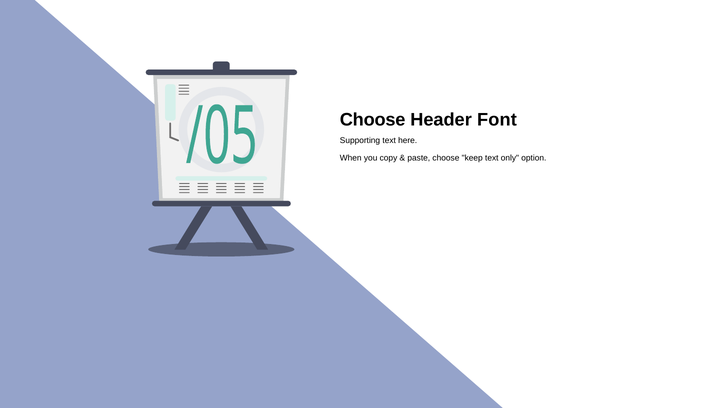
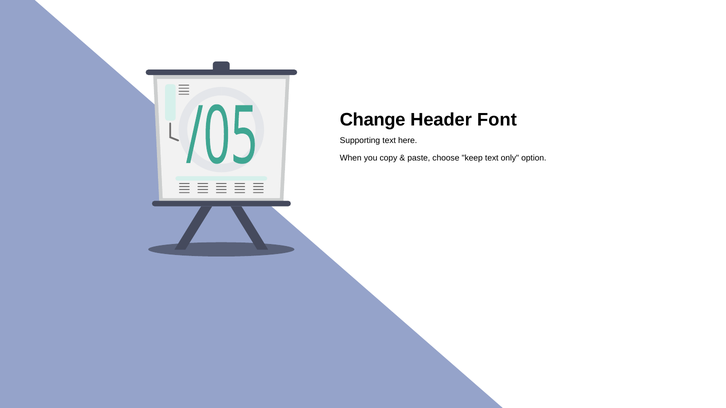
Choose at (373, 120): Choose -> Change
